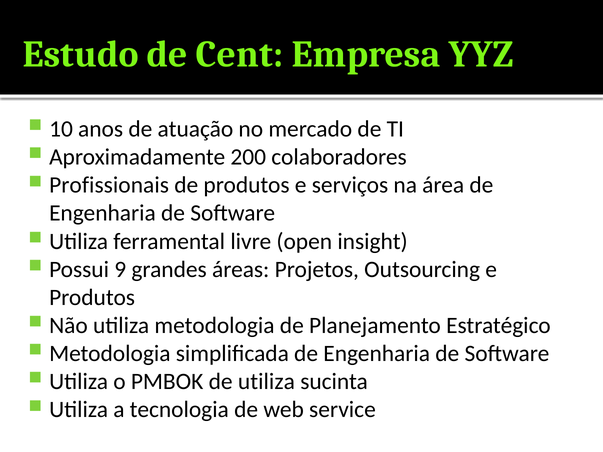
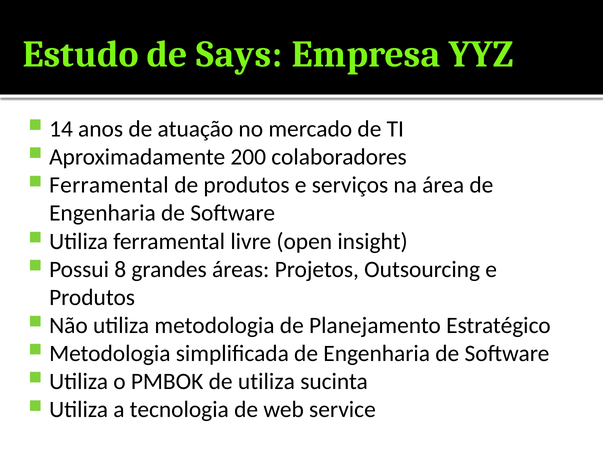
Cent: Cent -> Says
10: 10 -> 14
Profissionais at (109, 185): Profissionais -> Ferramental
9: 9 -> 8
